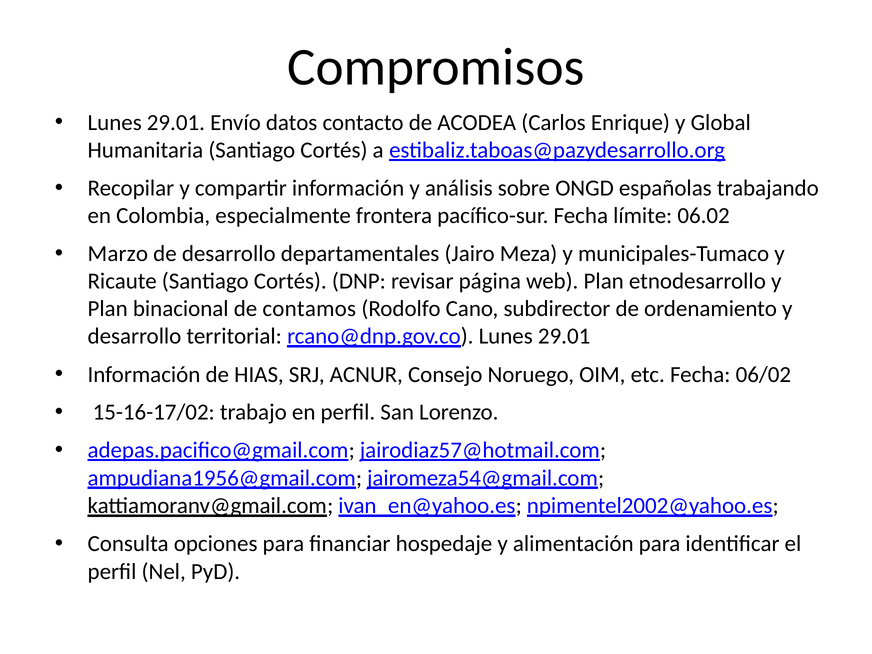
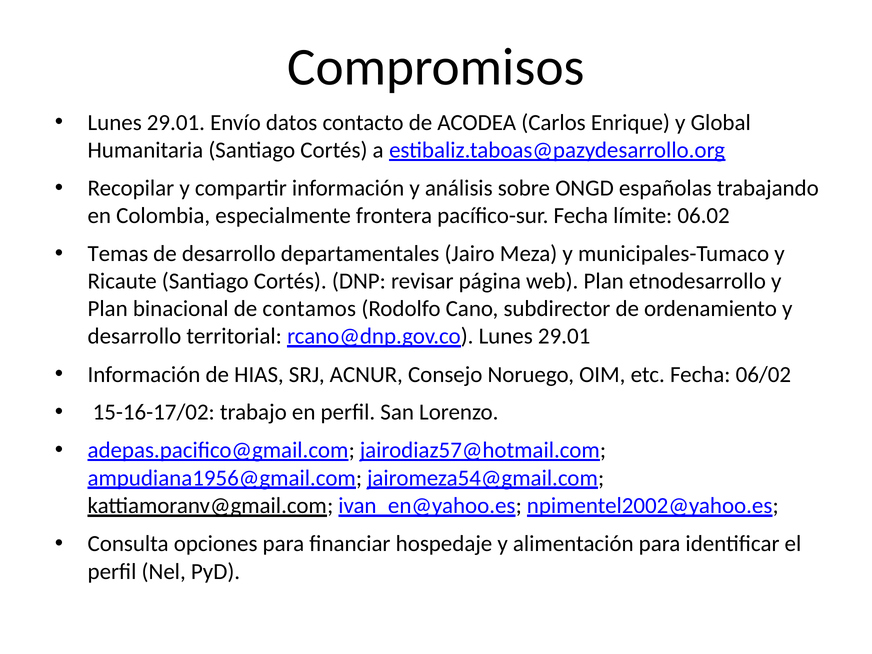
Marzo: Marzo -> Temas
